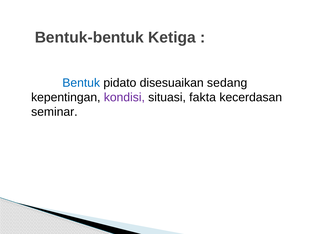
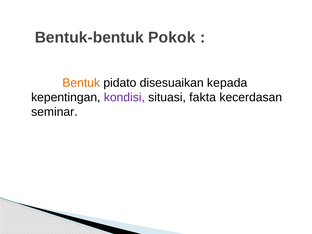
Ketiga: Ketiga -> Pokok
Bentuk colour: blue -> orange
sedang: sedang -> kepada
